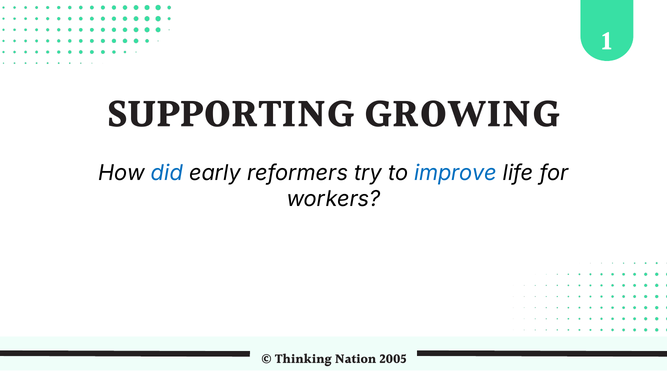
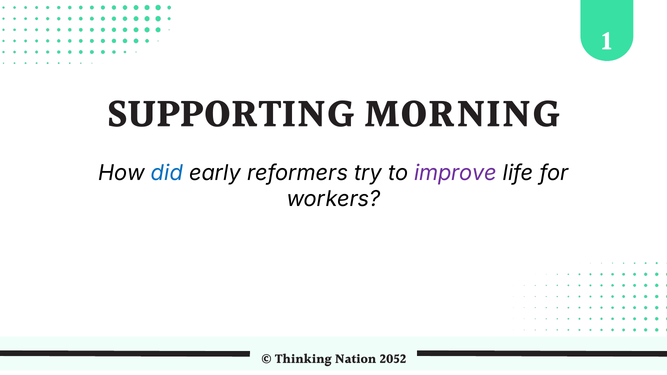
GROWING: GROWING -> MORNING
improve colour: blue -> purple
2005: 2005 -> 2052
